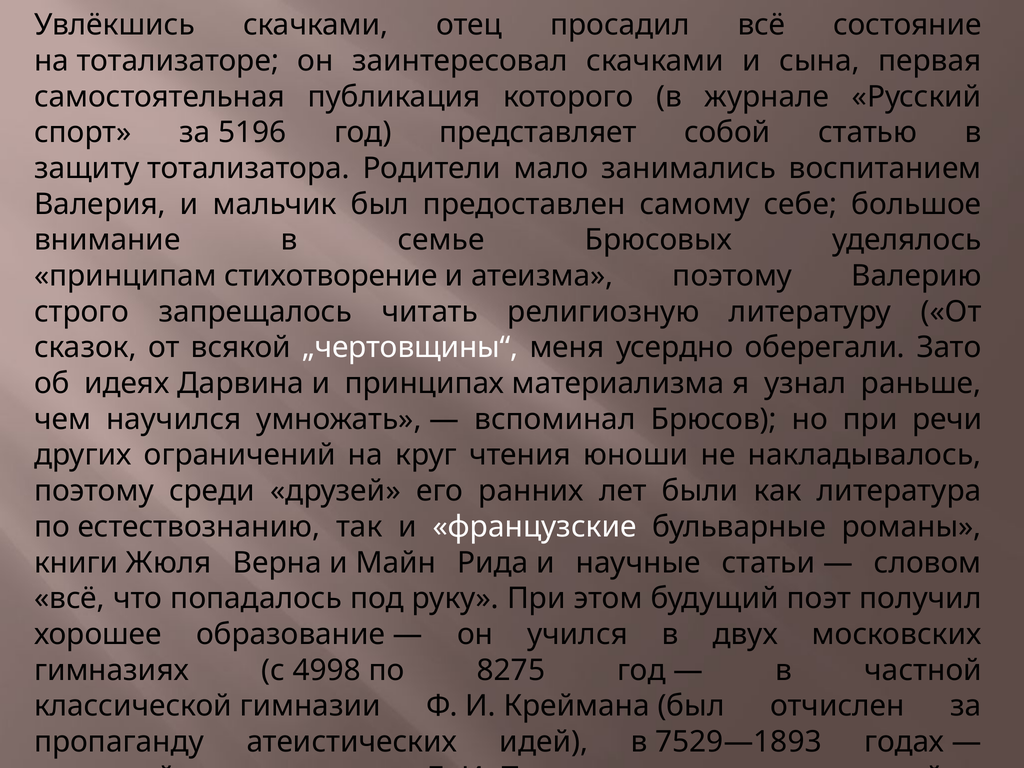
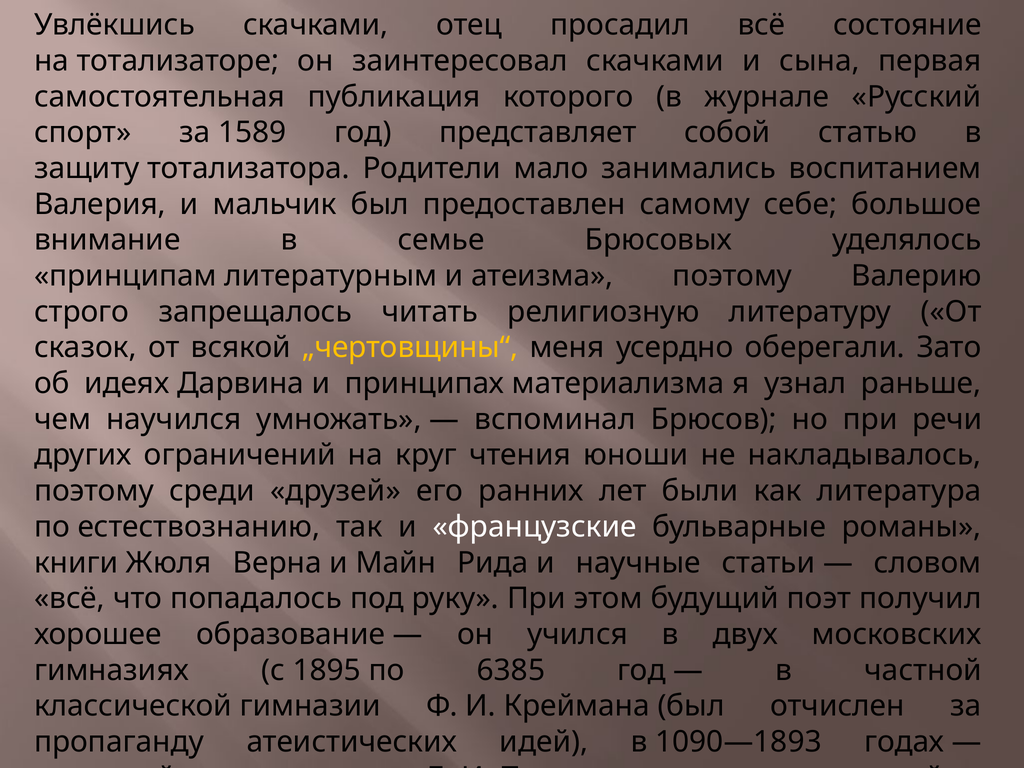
5196: 5196 -> 1589
стихотворение: стихотворение -> литературным
„чертовщины“ colour: white -> yellow
4998: 4998 -> 1895
8275: 8275 -> 6385
7529—1893: 7529—1893 -> 1090—1893
